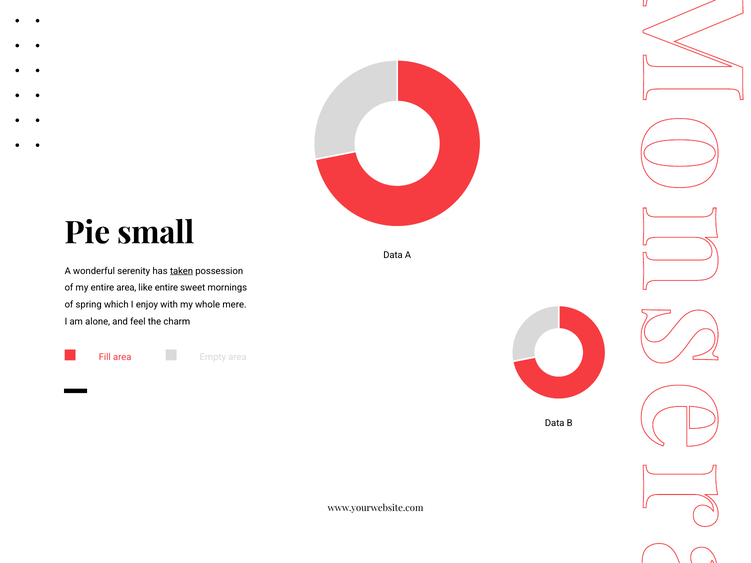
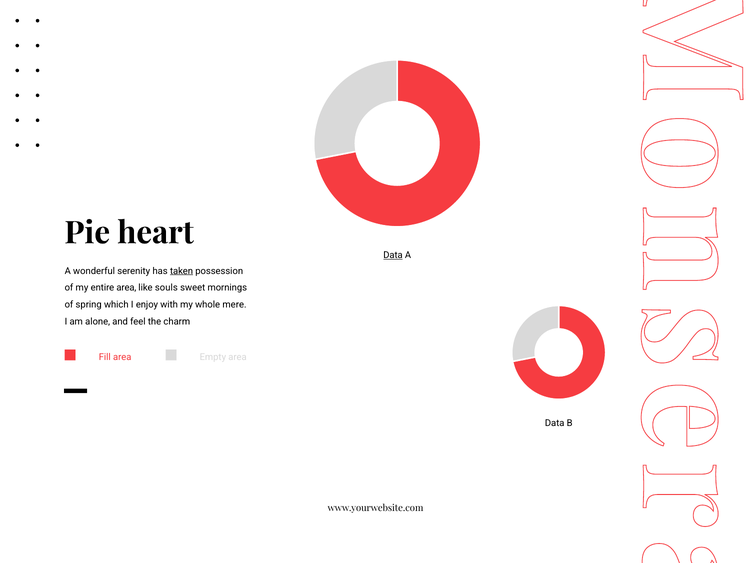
small: small -> heart
Data at (393, 255) underline: none -> present
like entire: entire -> souls
